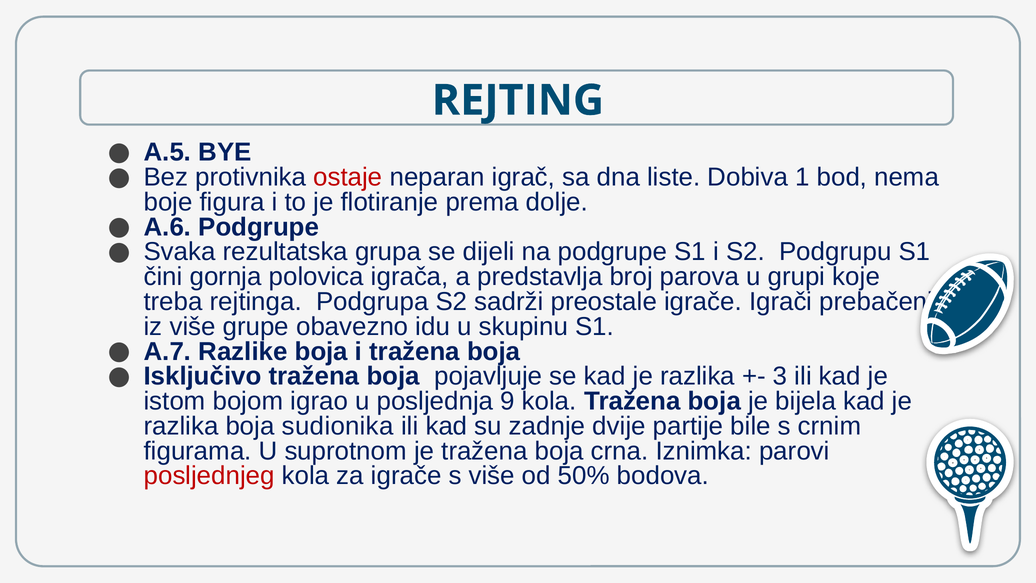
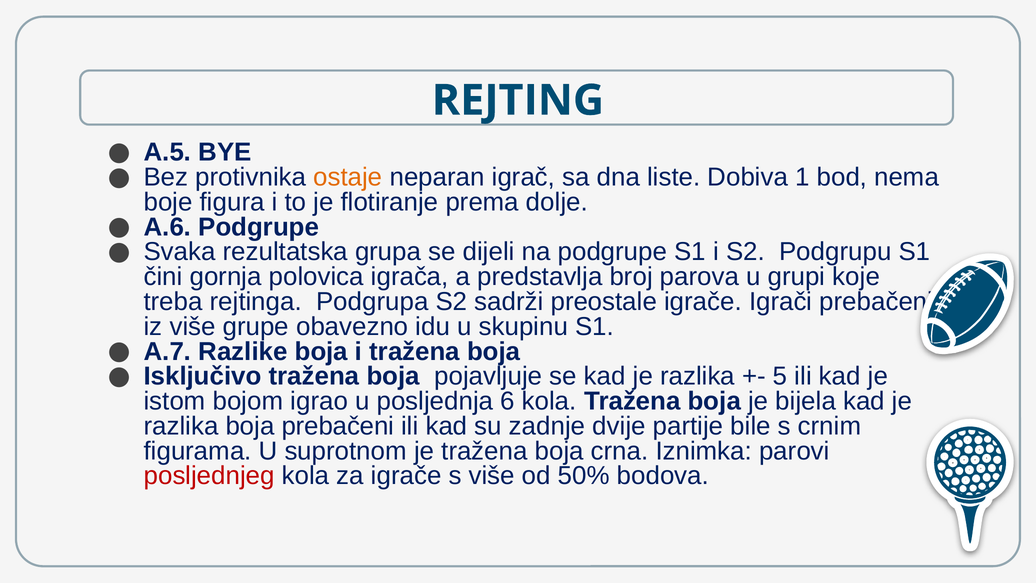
ostaje colour: red -> orange
3: 3 -> 5
9: 9 -> 6
boja sudionika: sudionika -> prebačeni
